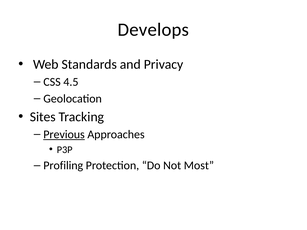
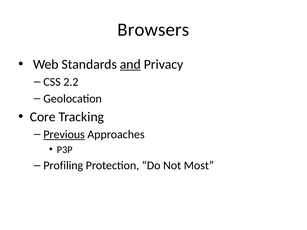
Develops: Develops -> Browsers
and underline: none -> present
4.5: 4.5 -> 2.2
Sites: Sites -> Core
